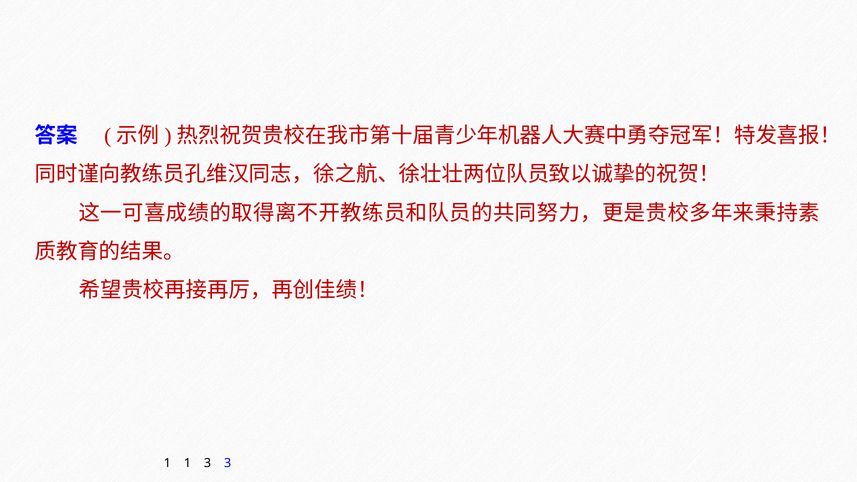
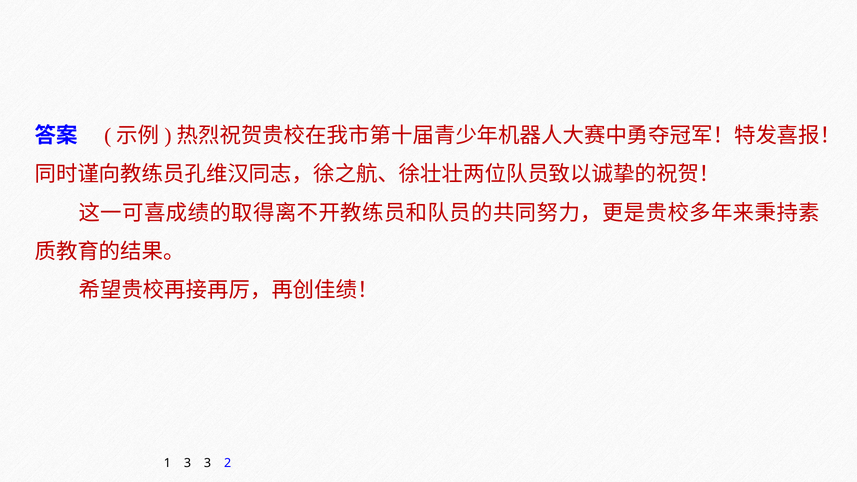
1 1: 1 -> 3
3 3: 3 -> 2
